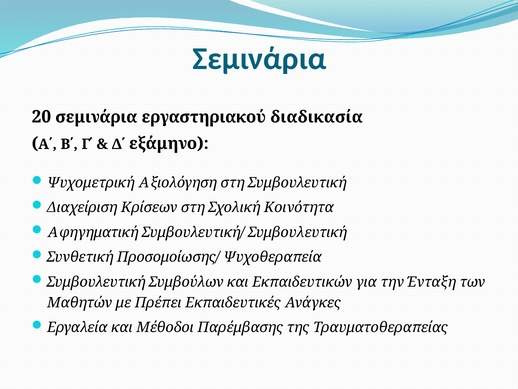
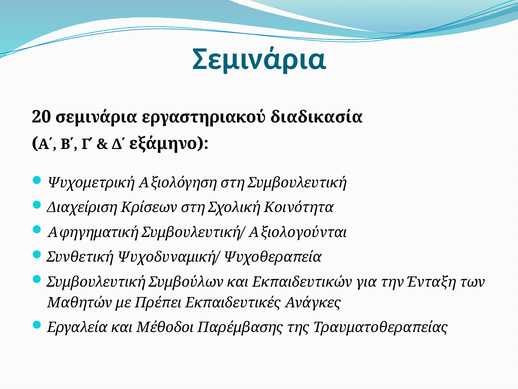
Συμβουλευτική/ Συμβουλευτική: Συμβουλευτική -> Αξιολογούνται
Προσομοίωσης/: Προσομοίωσης/ -> Ψυχοδυναμική/
